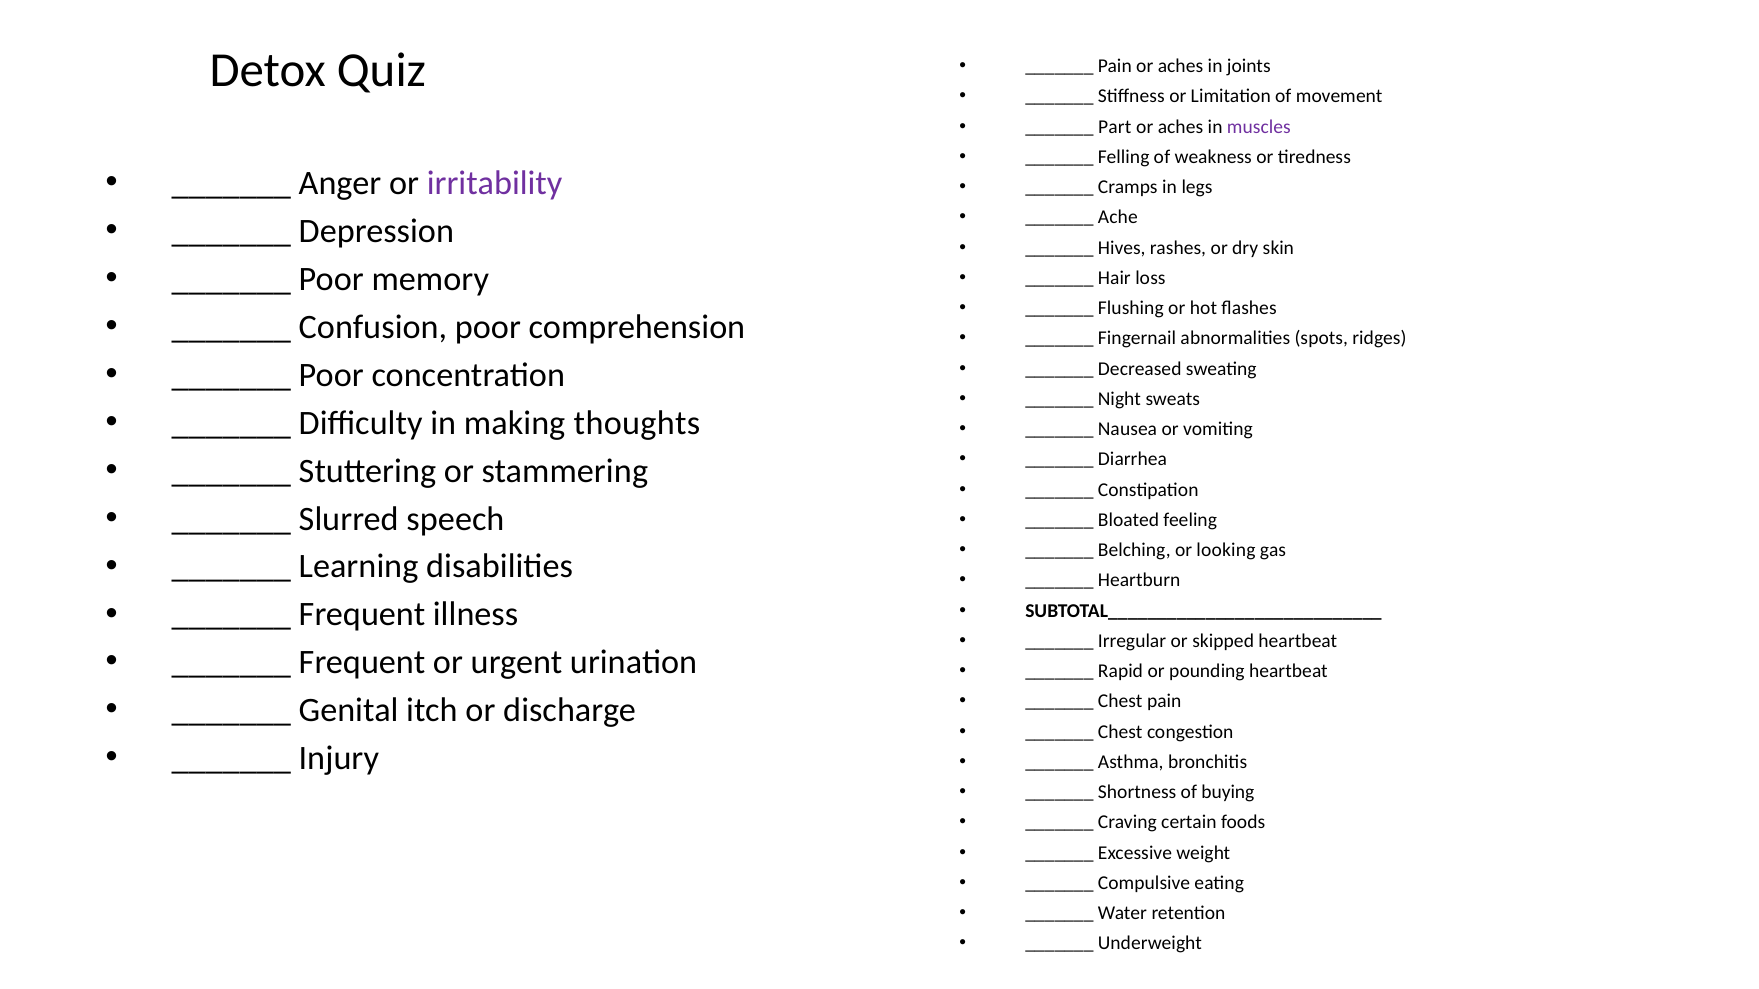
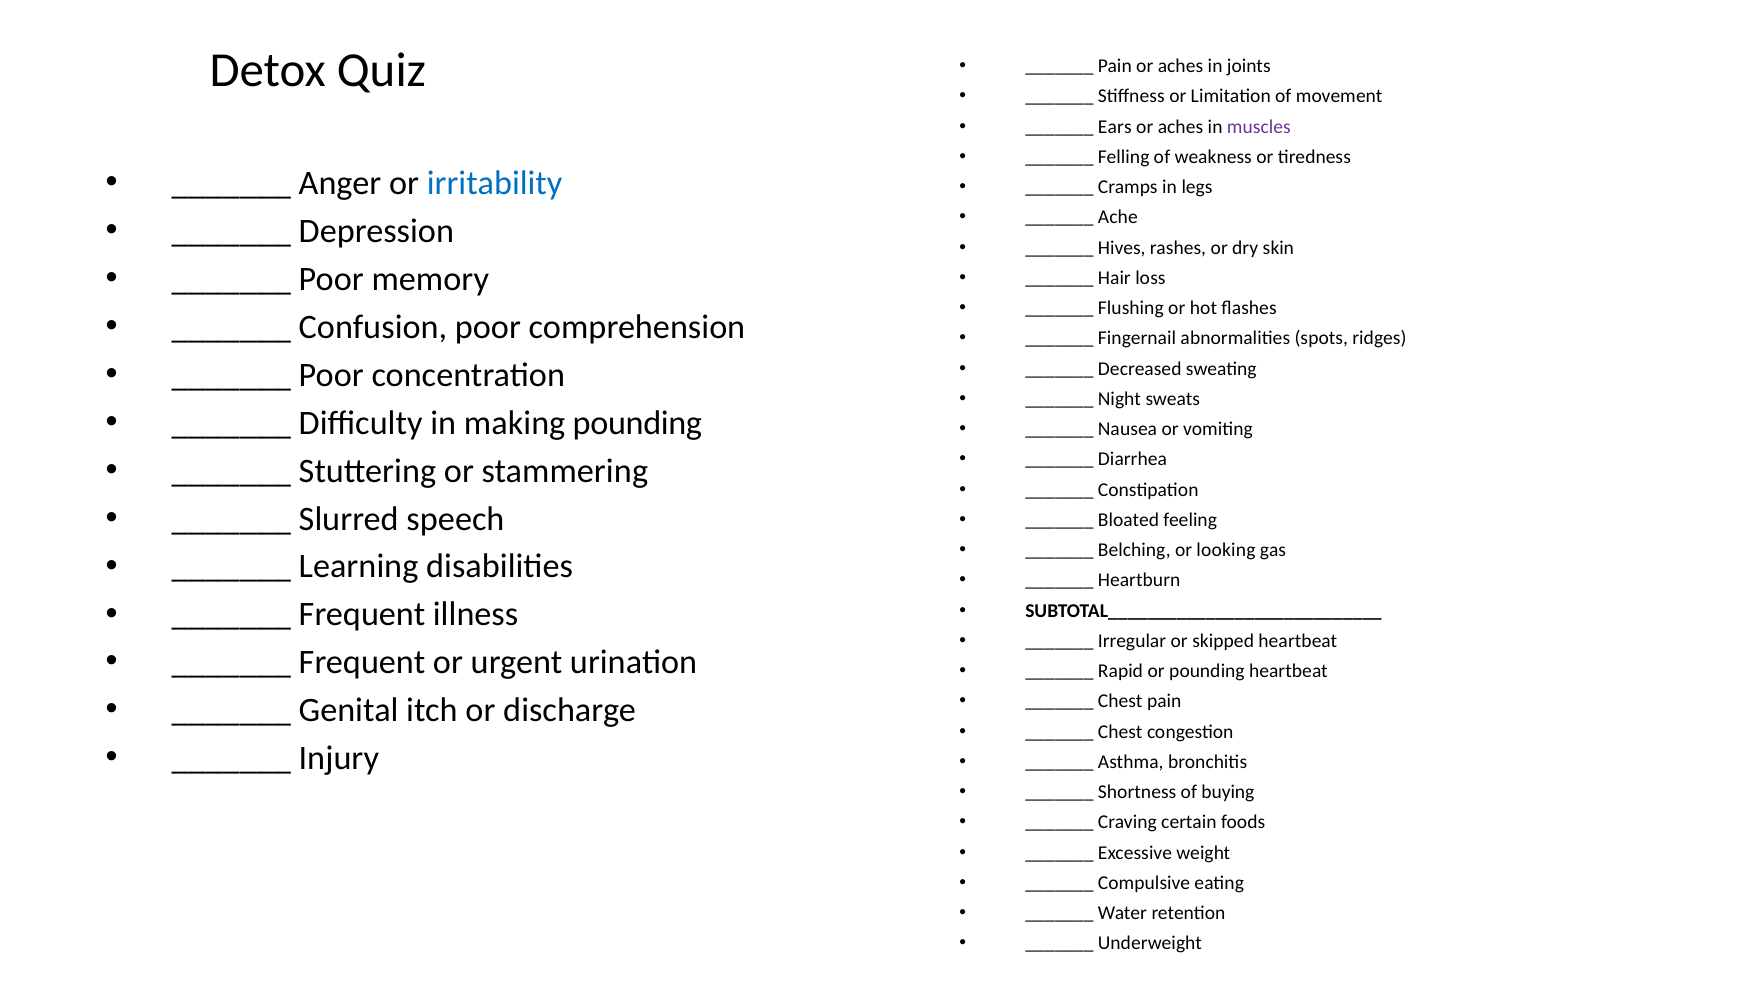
Part: Part -> Ears
irritability colour: purple -> blue
making thoughts: thoughts -> pounding
